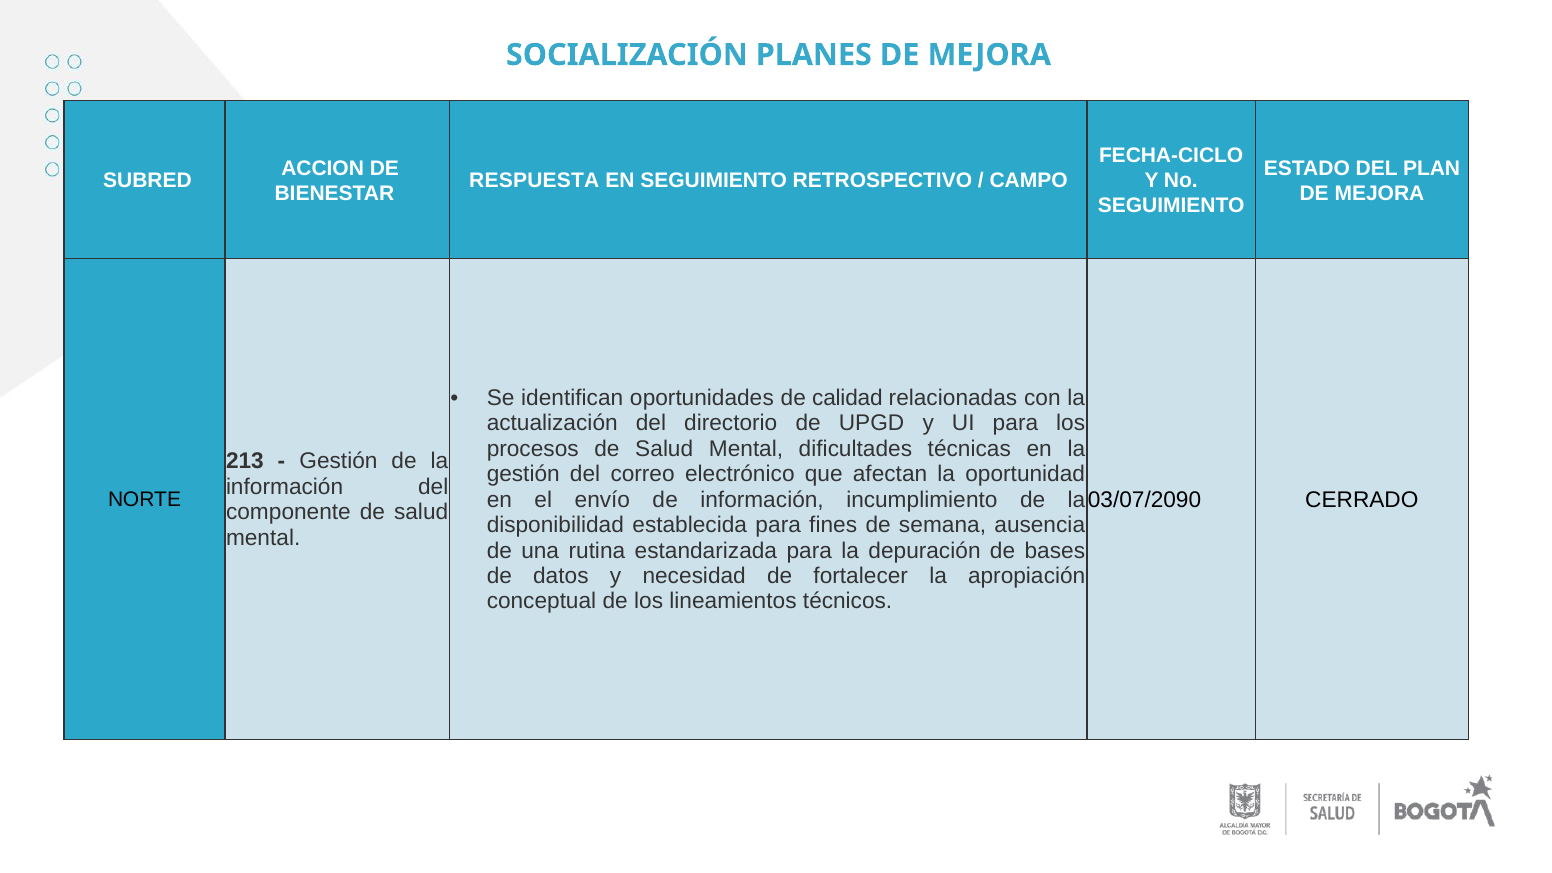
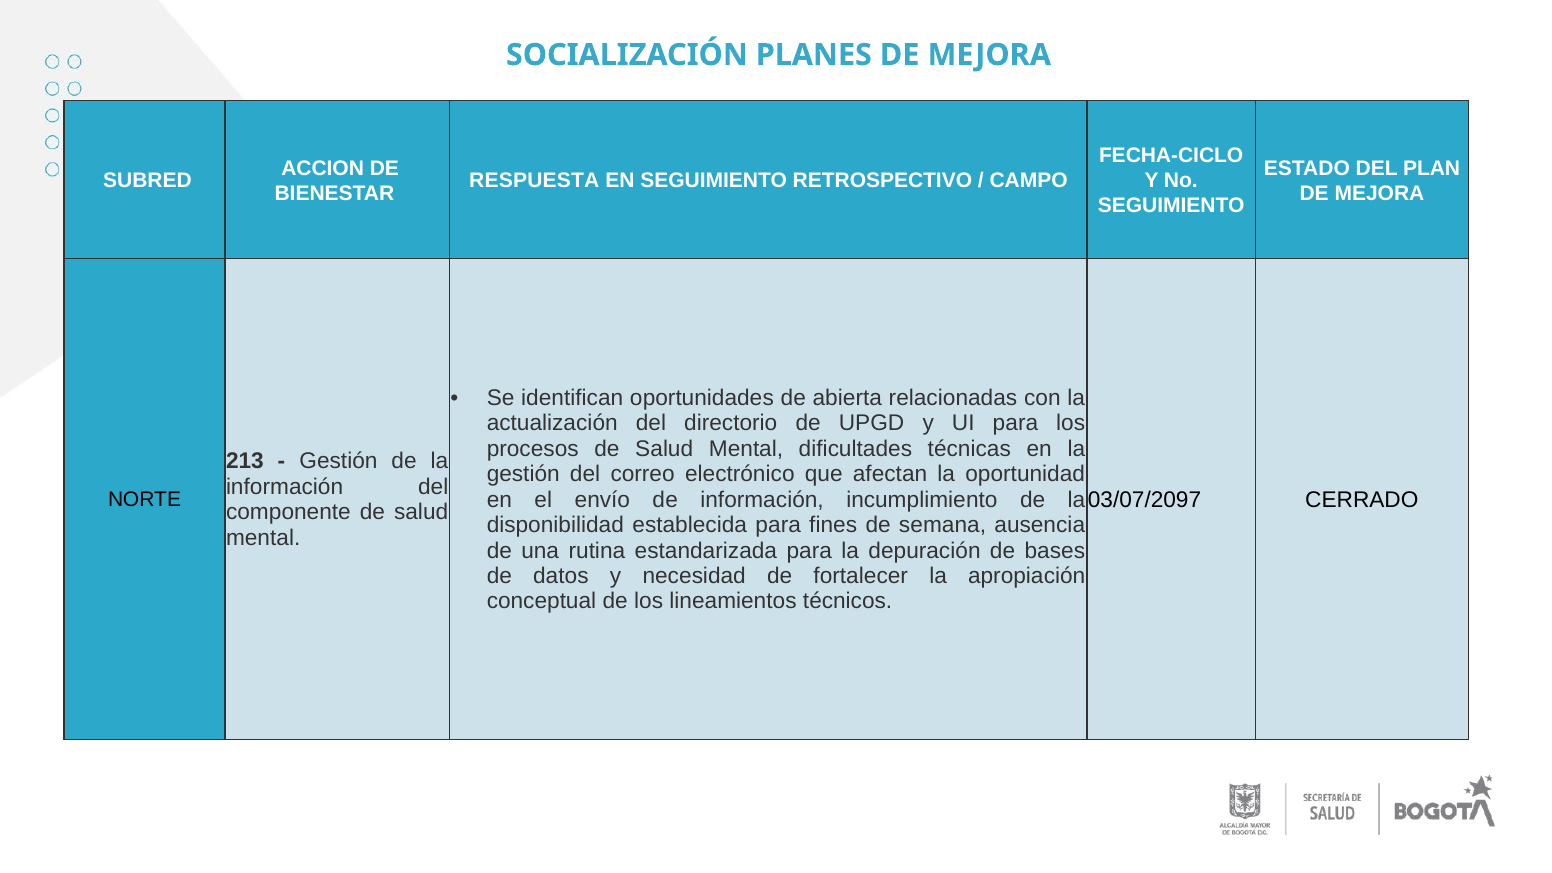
calidad: calidad -> abierta
03/07/2090: 03/07/2090 -> 03/07/2097
